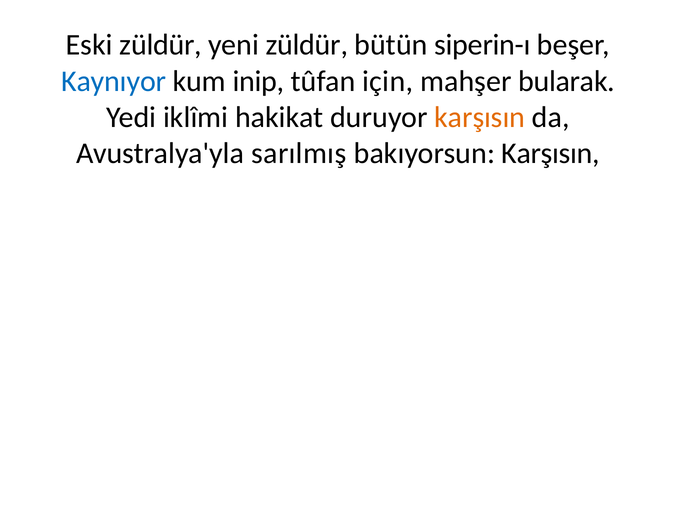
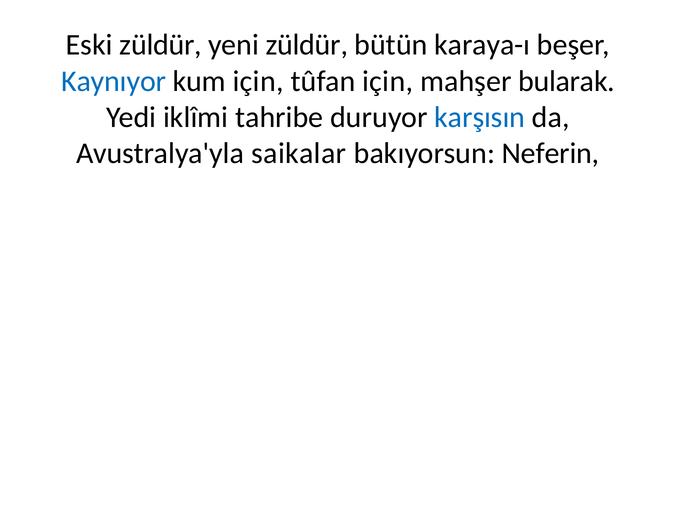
siperin-ı: siperin-ı -> karaya-ı
kum inip: inip -> için
hakikat: hakikat -> tahribe
karşısın at (480, 117) colour: orange -> blue
sarılmış: sarılmış -> saikalar
bakıyorsun Karşısın: Karşısın -> Neferin
